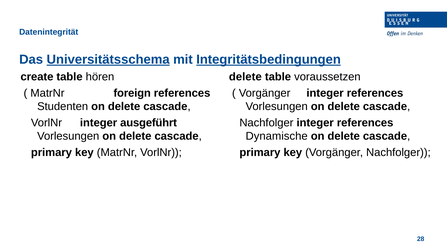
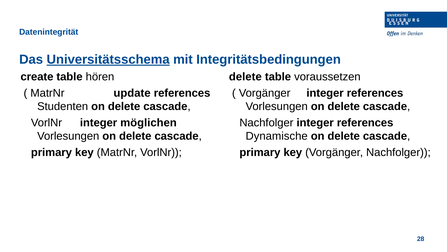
Integritätsbedingungen underline: present -> none
foreign: foreign -> update
ausgeführt: ausgeführt -> möglichen
